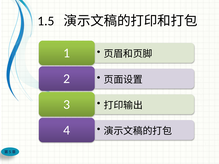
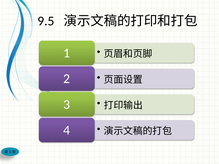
1.5: 1.5 -> 9.5
